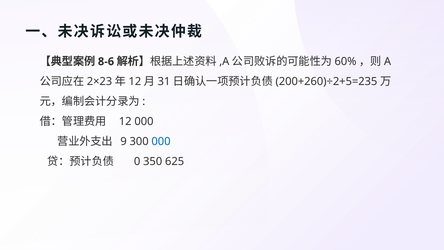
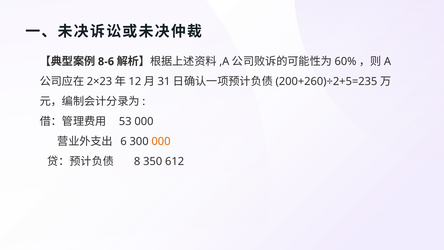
12 at (125, 121): 12 -> 53
9: 9 -> 6
000 at (161, 141) colour: blue -> orange
0: 0 -> 8
625: 625 -> 612
